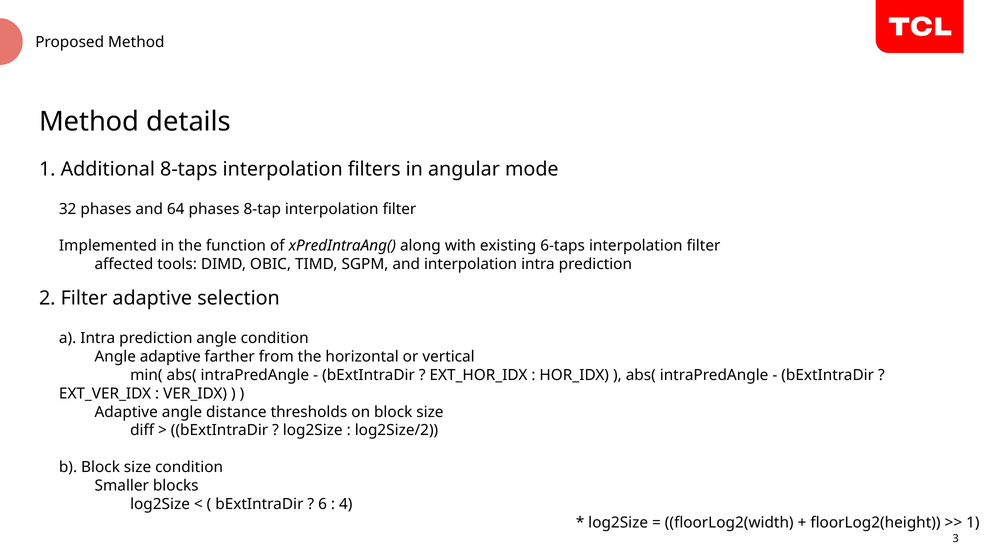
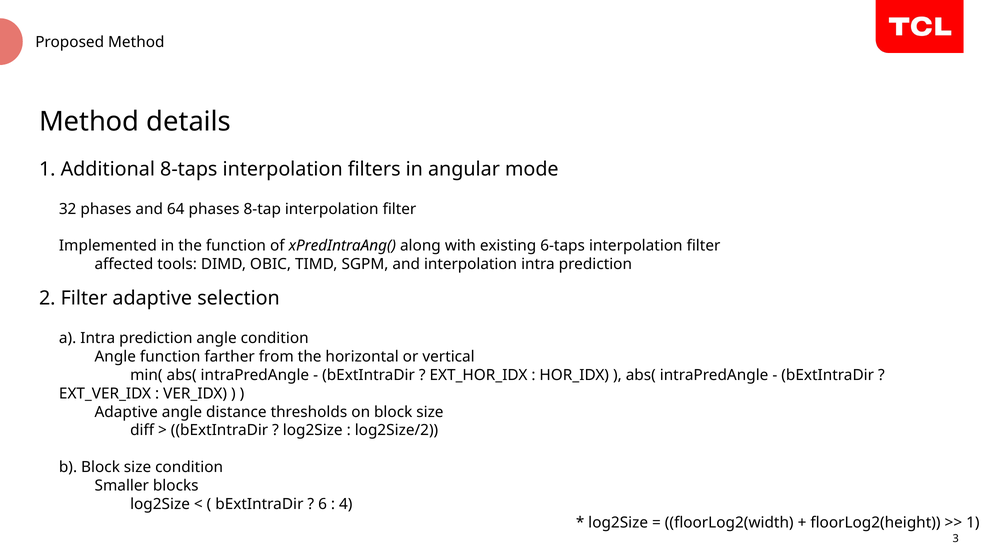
Angle adaptive: adaptive -> function
